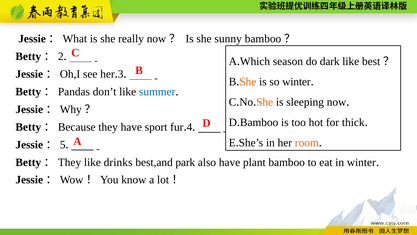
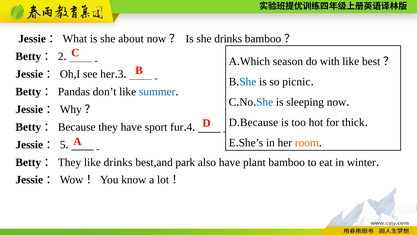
really: really -> about
she sunny: sunny -> drinks
dark: dark -> with
She at (248, 82) colour: orange -> blue
so winter: winter -> picnic
She at (265, 102) colour: orange -> blue
Bamboo at (259, 122): Bamboo -> Because
